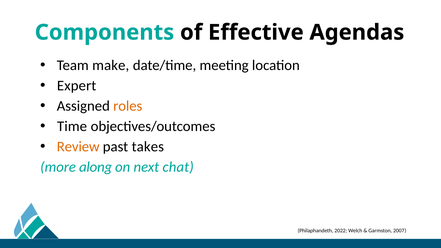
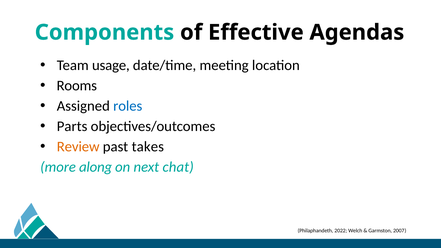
make: make -> usage
Expert: Expert -> Rooms
roles colour: orange -> blue
Time: Time -> Parts
